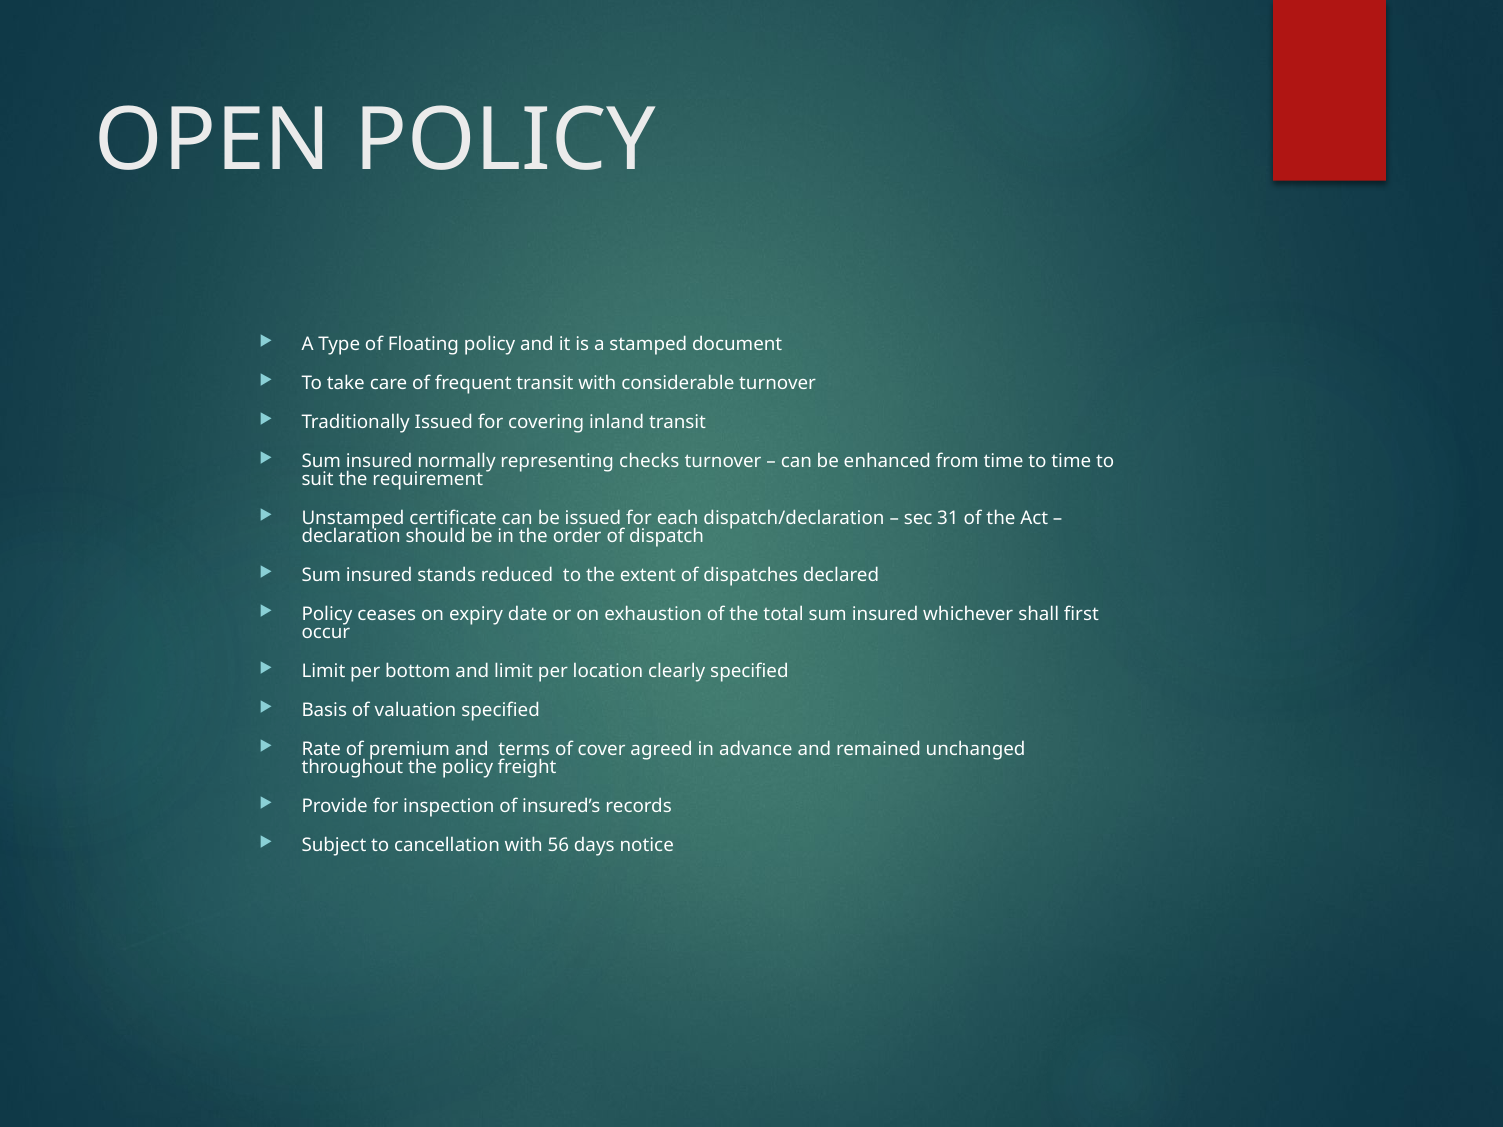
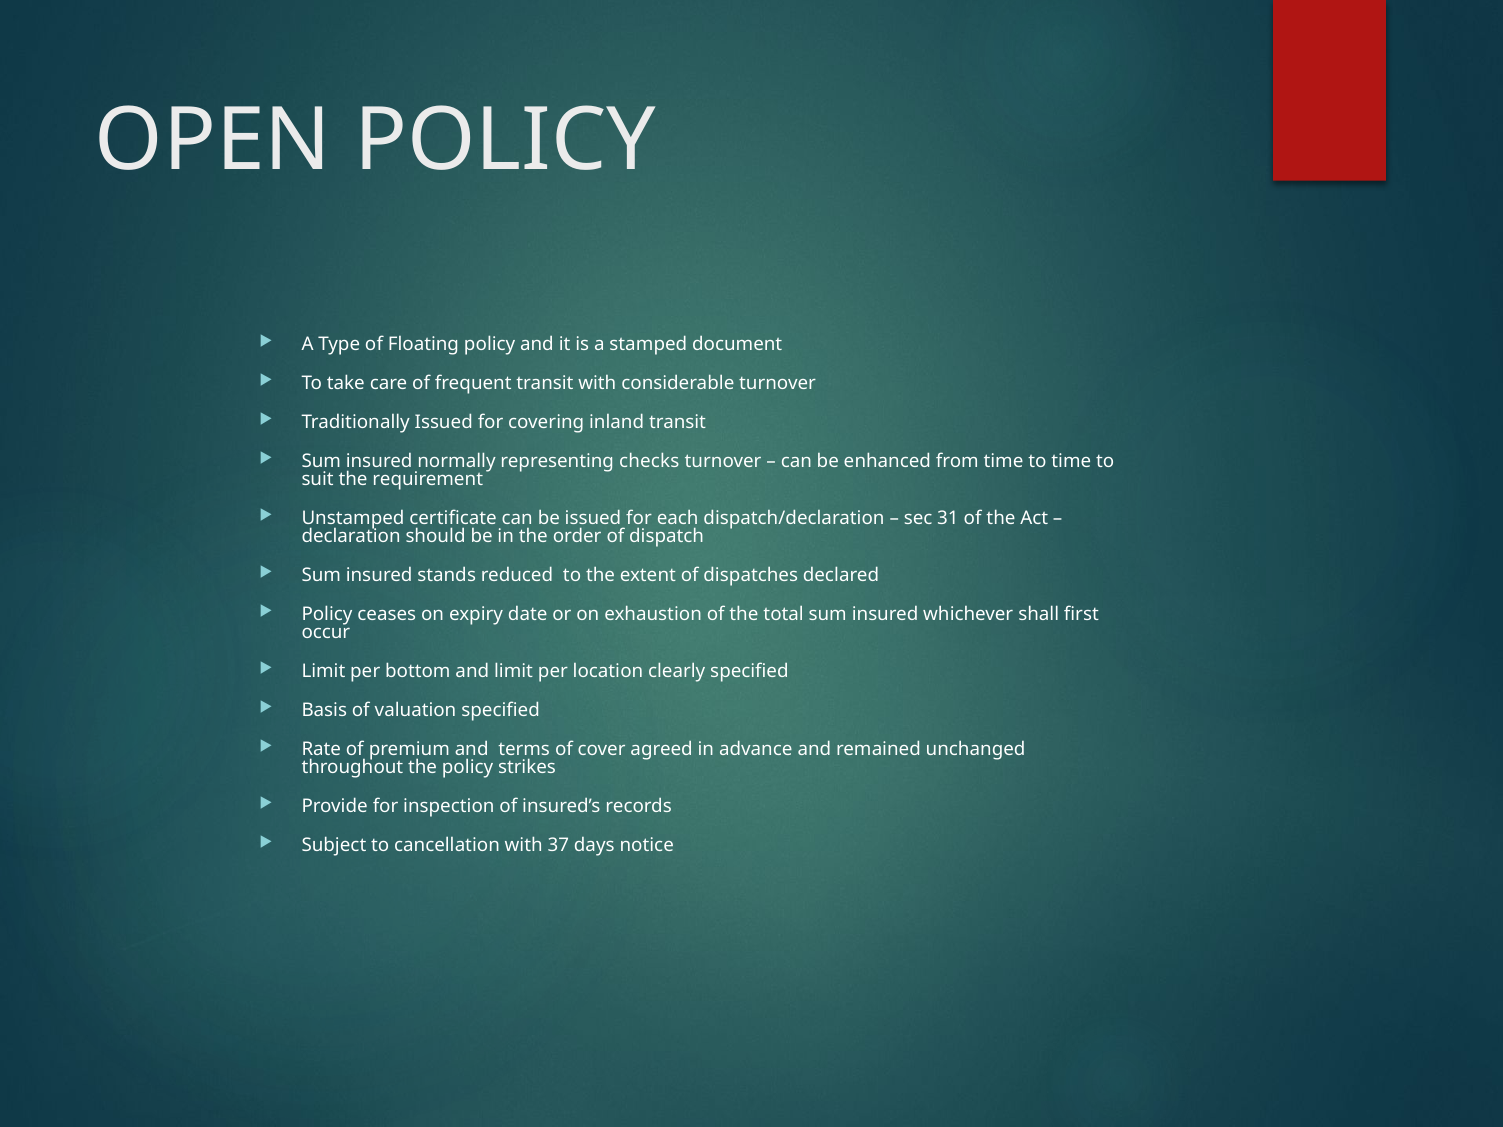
freight: freight -> strikes
56: 56 -> 37
